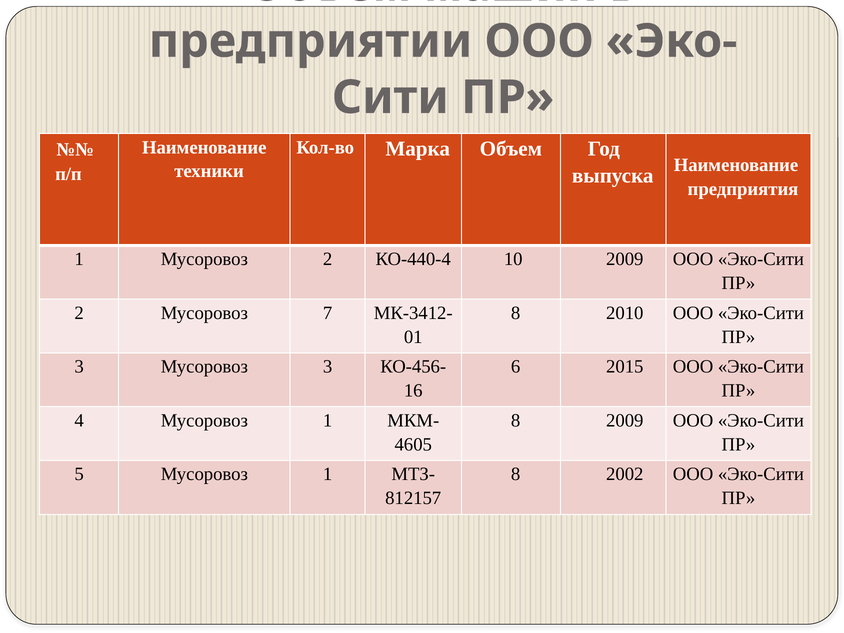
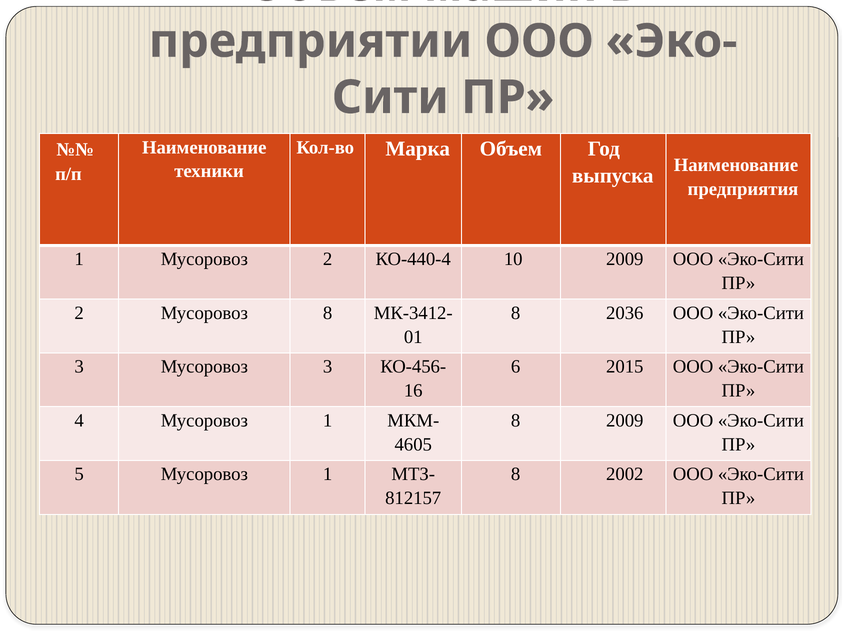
Мусоровоз 7: 7 -> 8
2010: 2010 -> 2036
